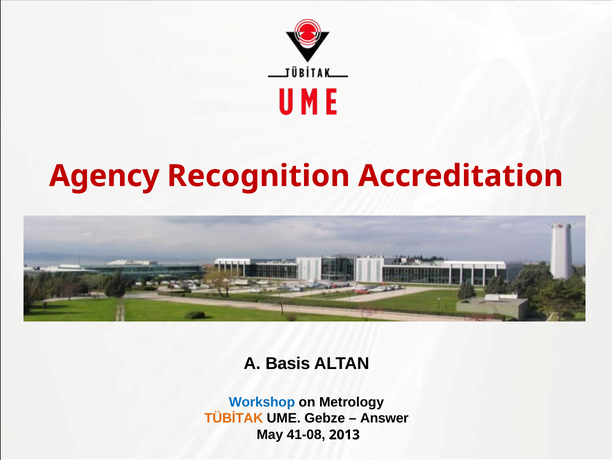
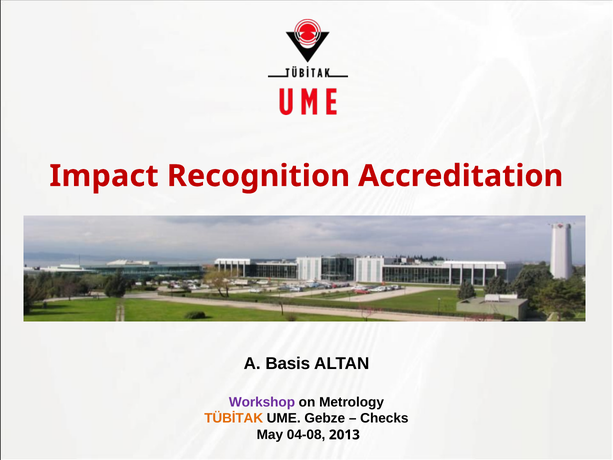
Agency: Agency -> Impact
Workshop colour: blue -> purple
Answer: Answer -> Checks
41-08: 41-08 -> 04-08
